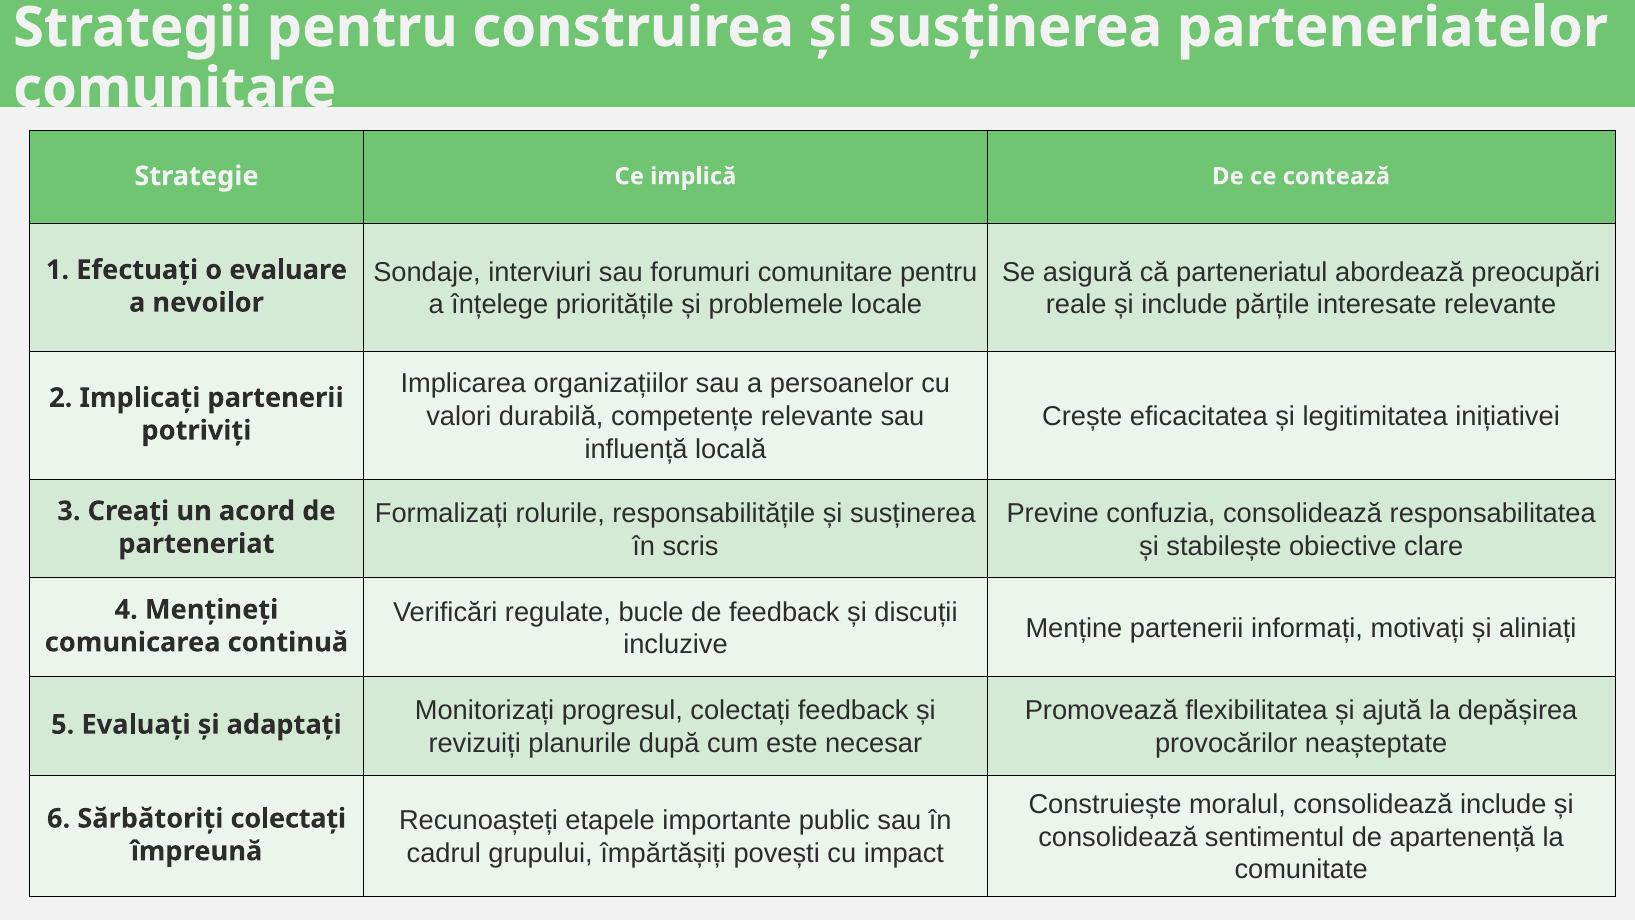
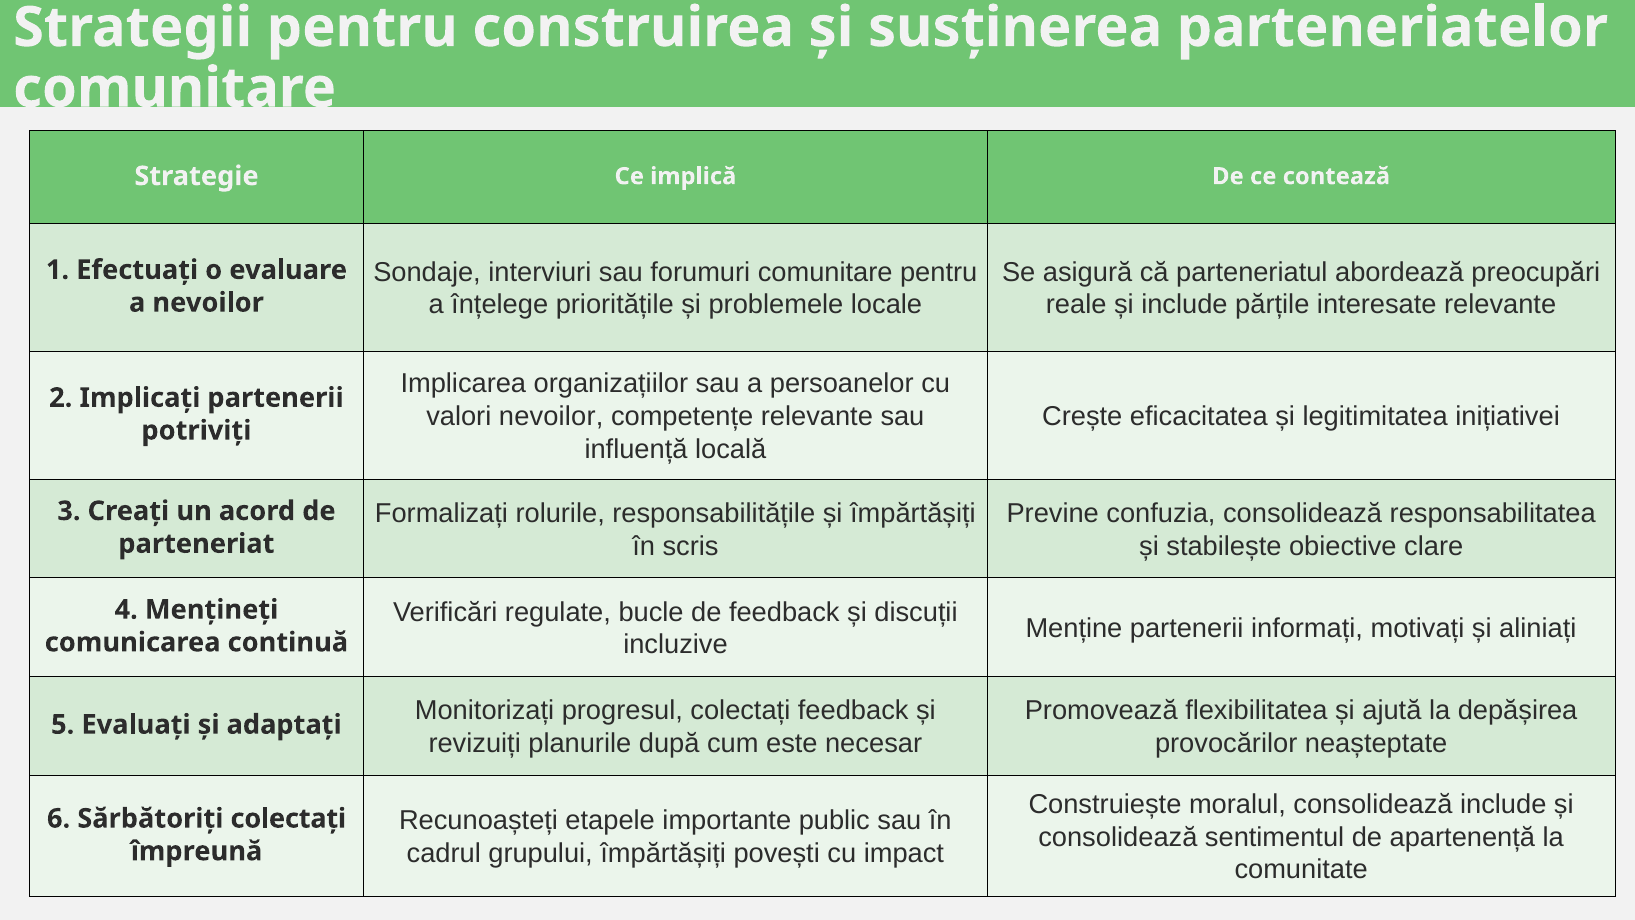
valori durabilă: durabilă -> nevoilor
responsabilitățile și susținerea: susținerea -> împărtășiți
